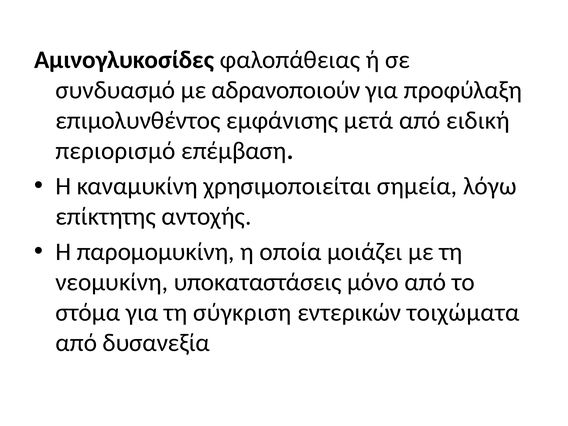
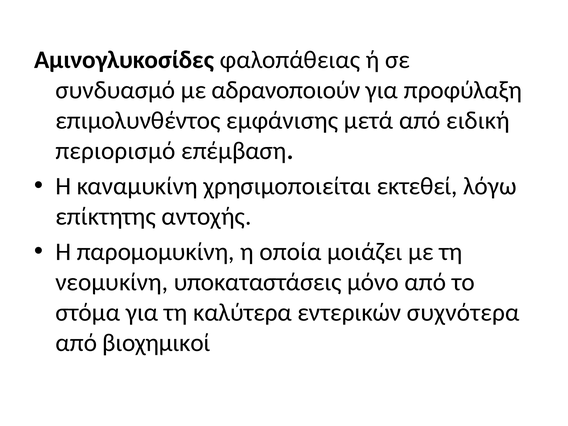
σημεία: σημεία -> εκτεθεί
σύγκριση: σύγκριση -> καλύτερα
τοιχώματα: τοιχώματα -> συχνότερα
δυσανεξία: δυσανεξία -> βιοχημικοί
